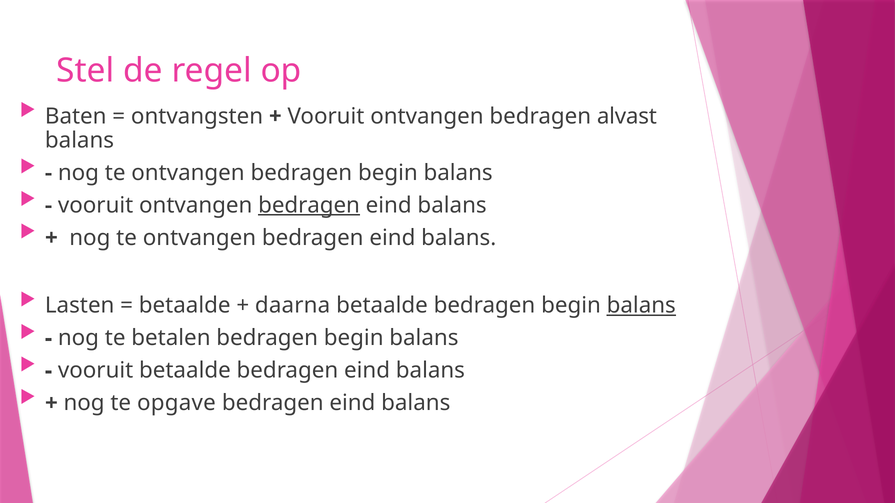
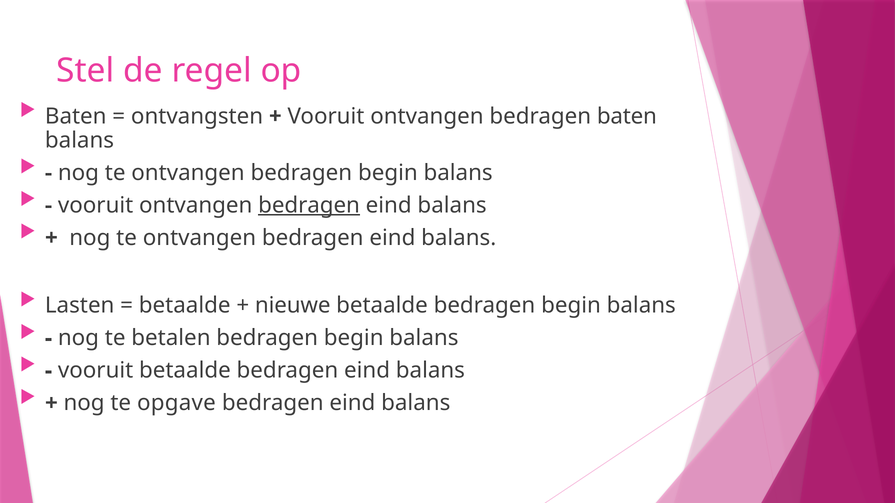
bedragen alvast: alvast -> baten
daarna: daarna -> nieuwe
balans at (641, 306) underline: present -> none
